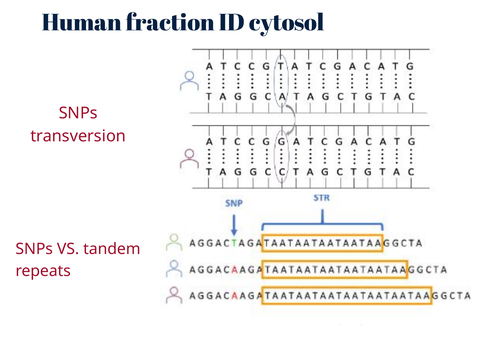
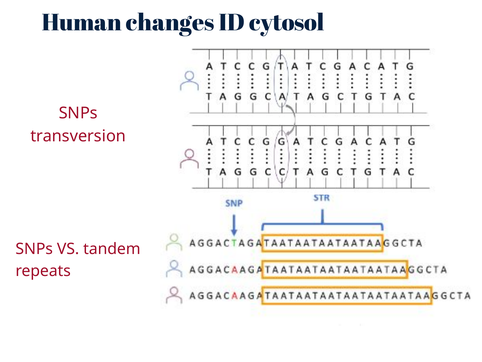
fraction: fraction -> changes
